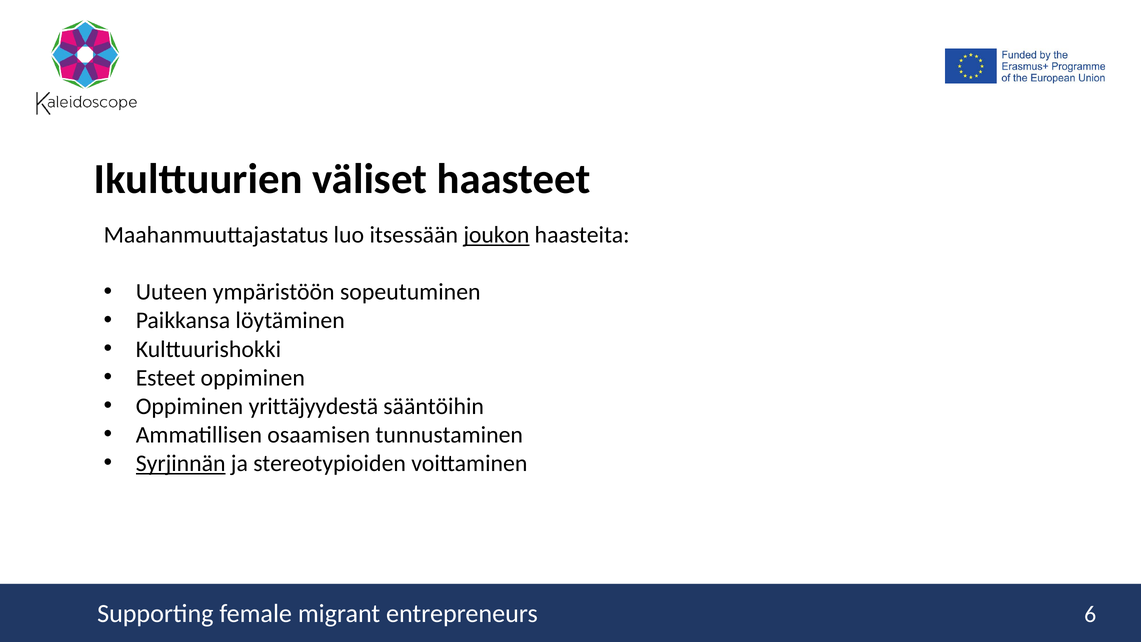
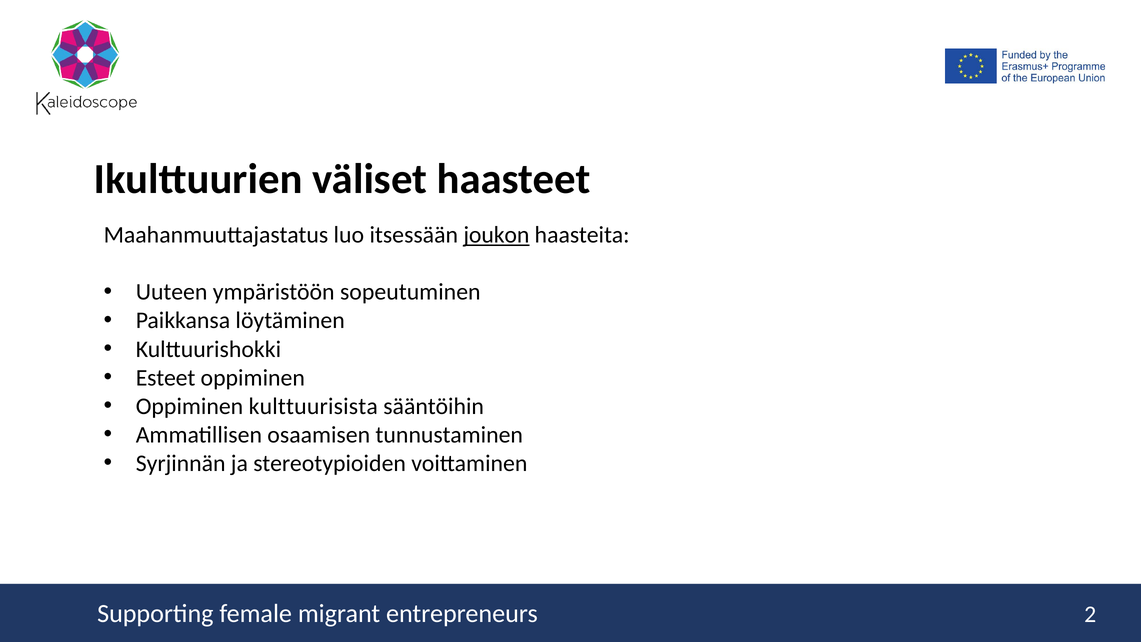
yrittäjyydestä: yrittäjyydestä -> kulttuurisista
Syrjinnän underline: present -> none
6: 6 -> 2
